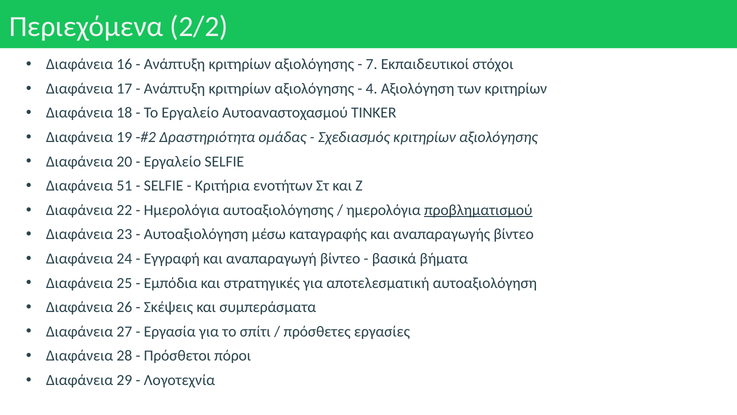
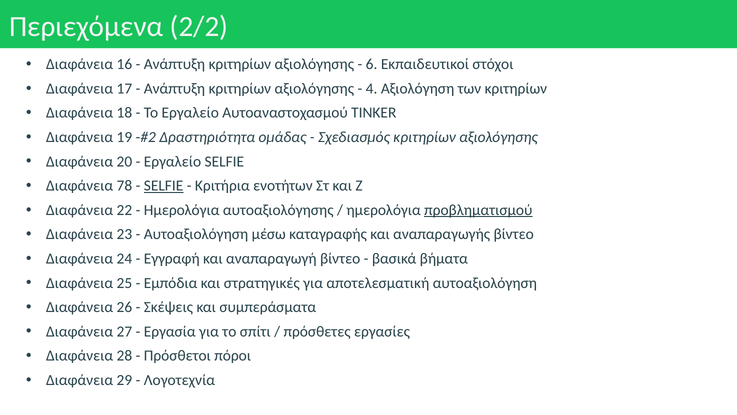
7: 7 -> 6
51: 51 -> 78
SELFIE at (164, 186) underline: none -> present
